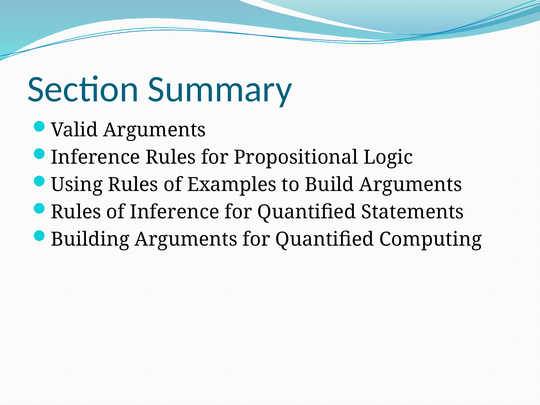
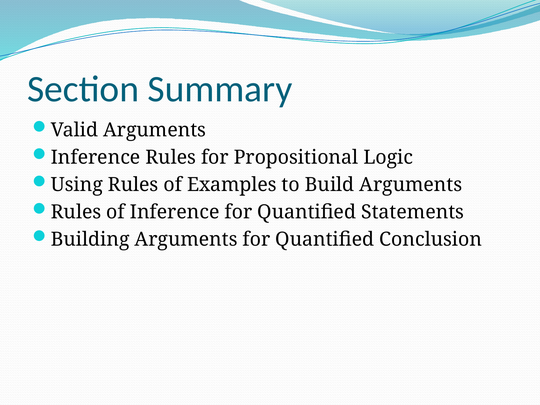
Computing: Computing -> Conclusion
